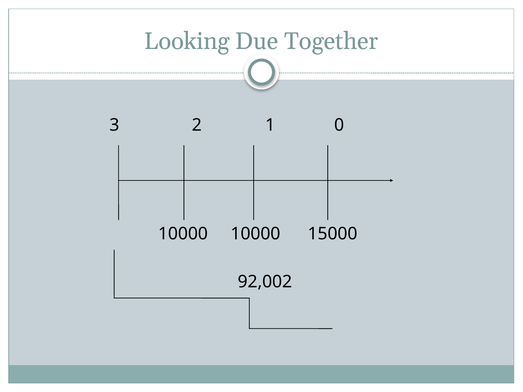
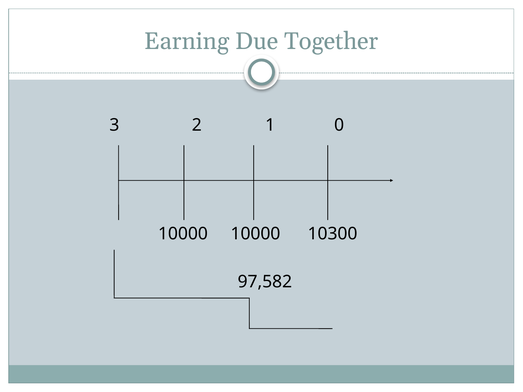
Looking: Looking -> Earning
15000: 15000 -> 10300
92,002: 92,002 -> 97,582
